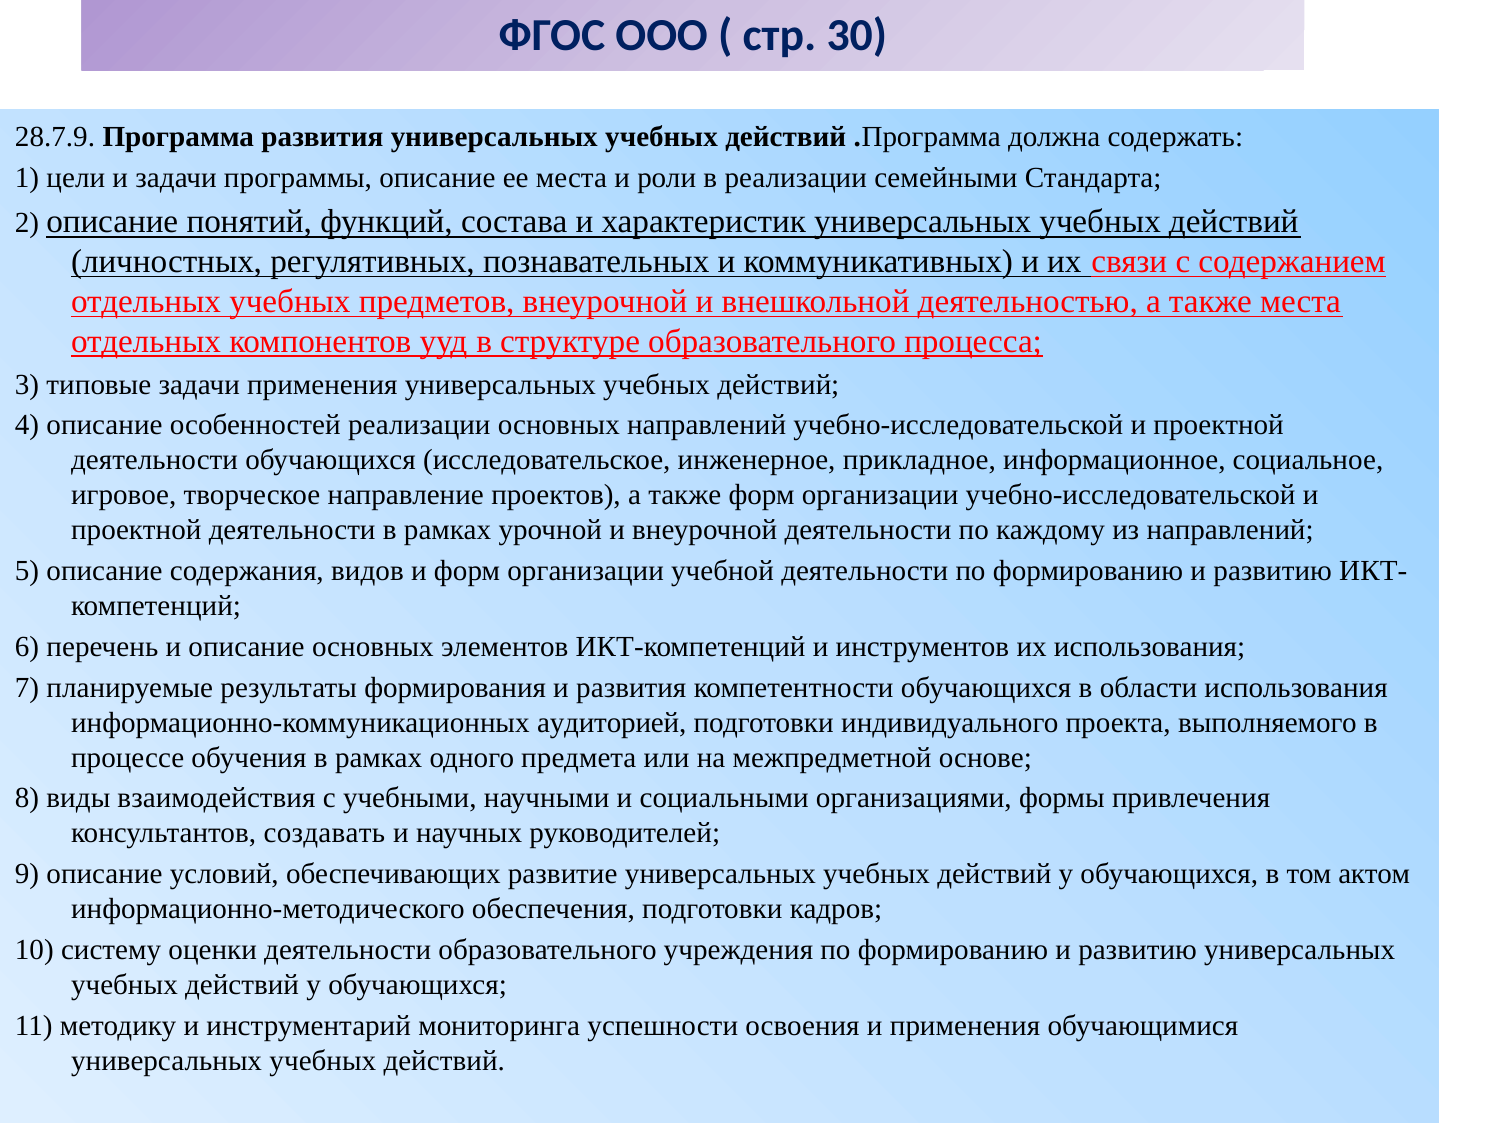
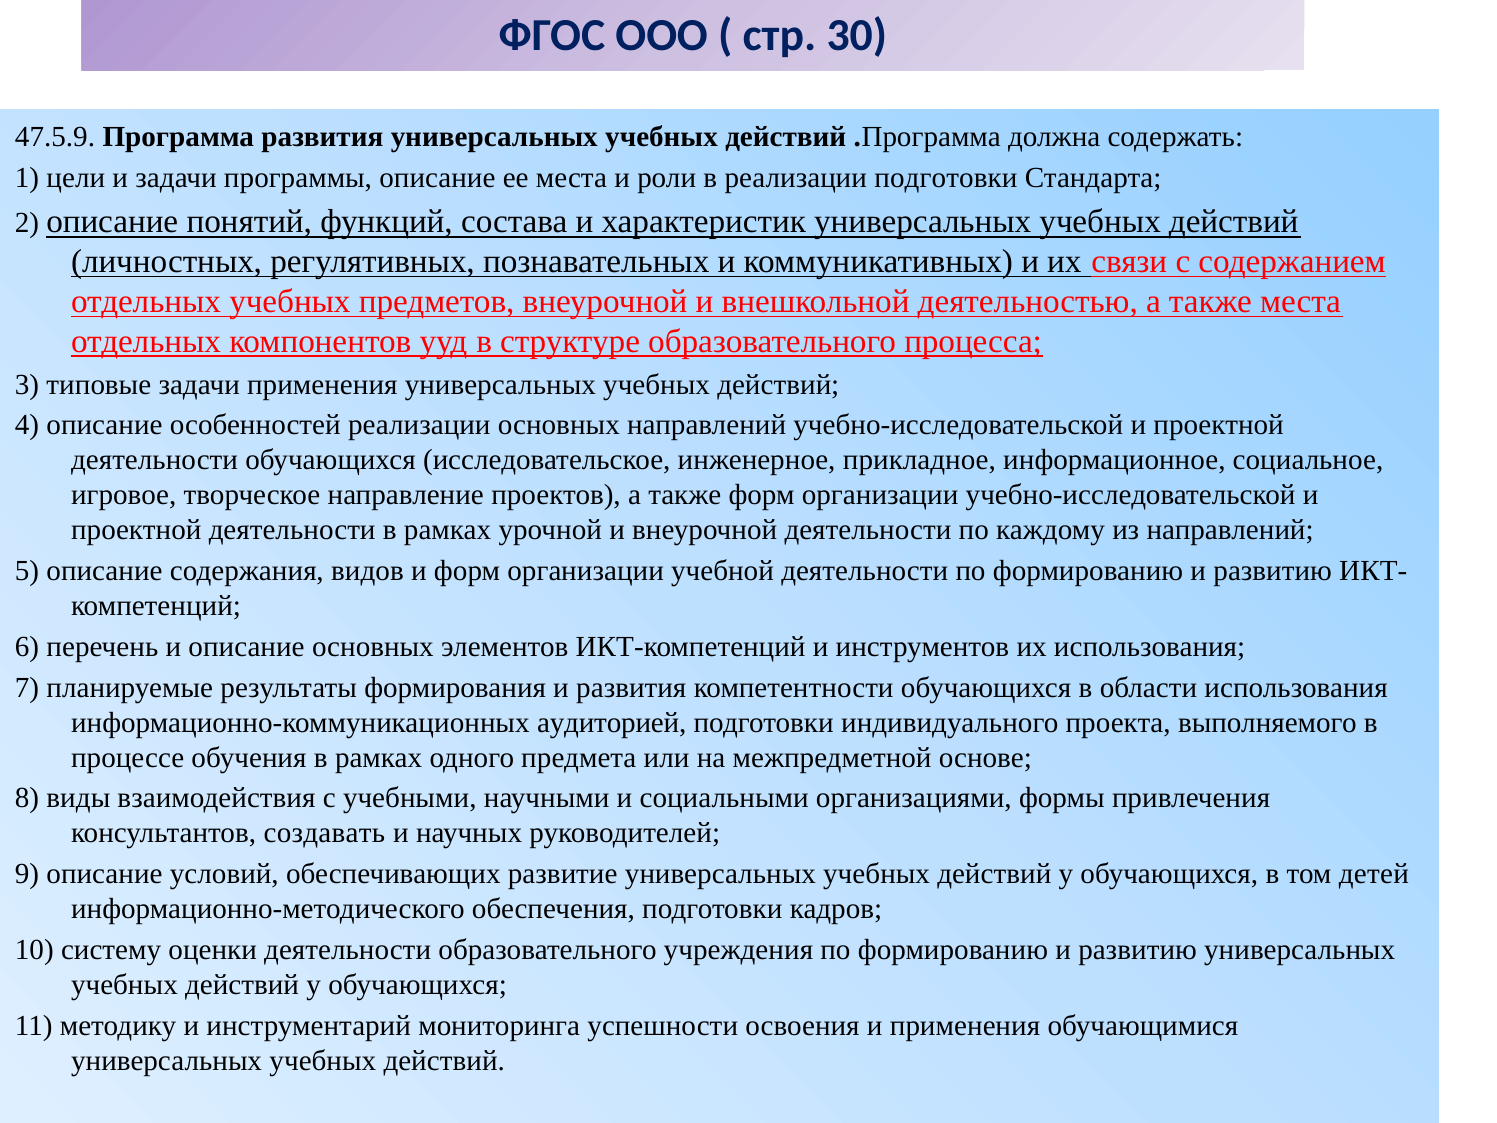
28.7.9: 28.7.9 -> 47.5.9
реализации семейными: семейными -> подготовки
актом: актом -> детей
